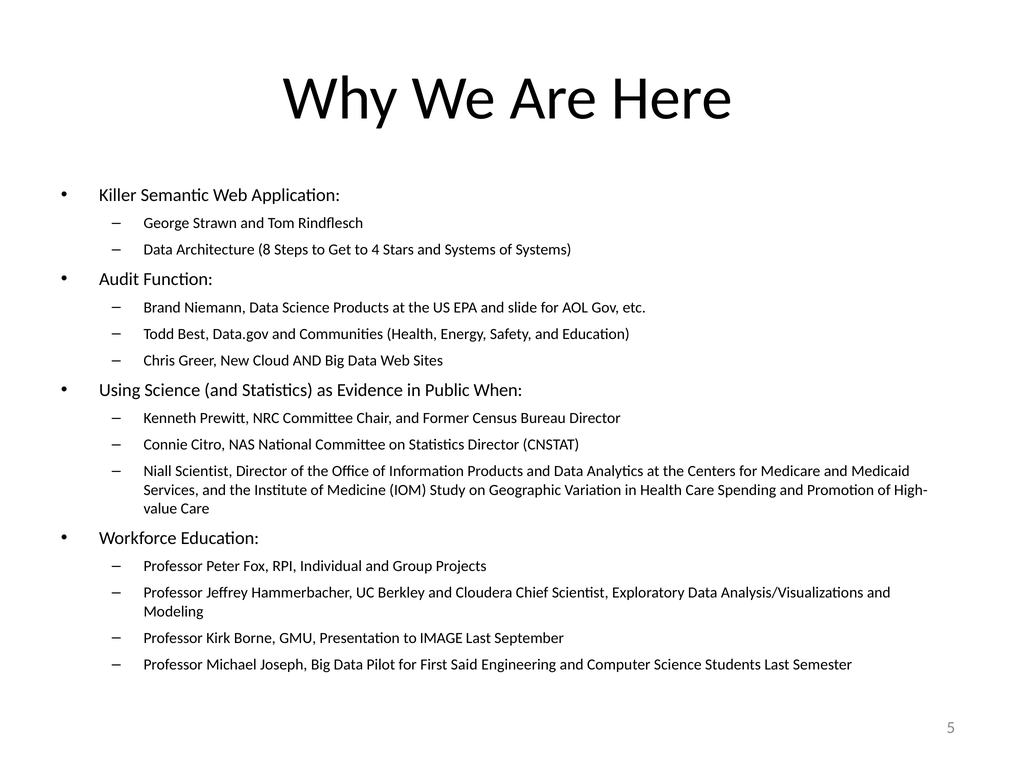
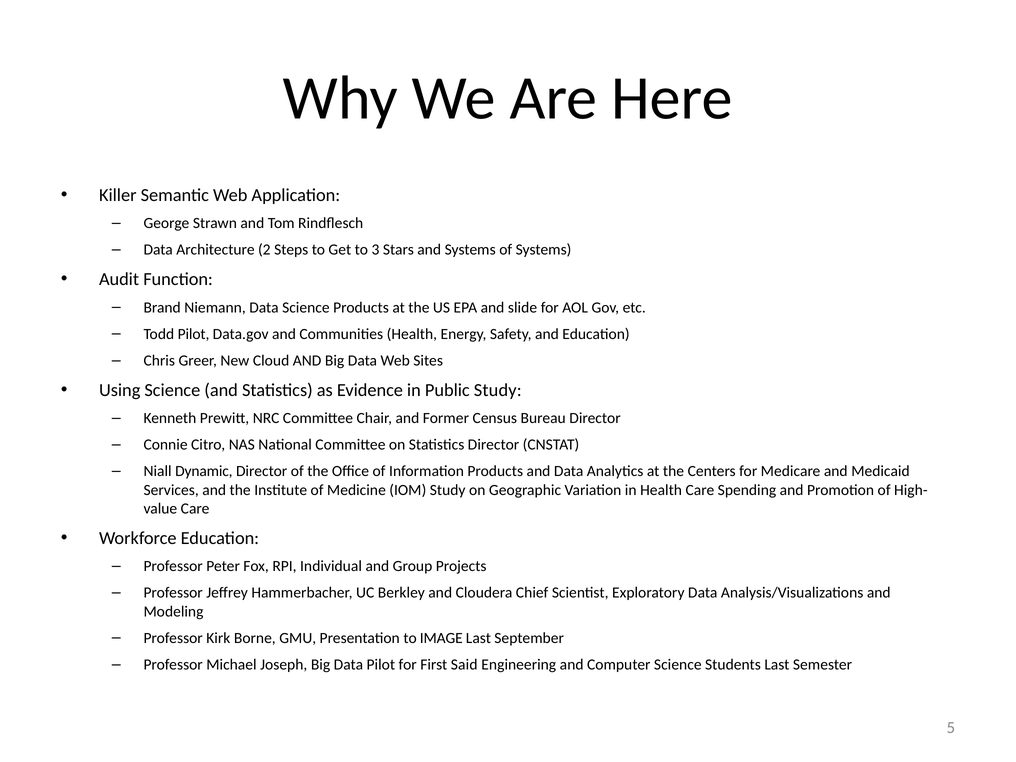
8: 8 -> 2
4: 4 -> 3
Todd Best: Best -> Pilot
Public When: When -> Study
Niall Scientist: Scientist -> Dynamic
